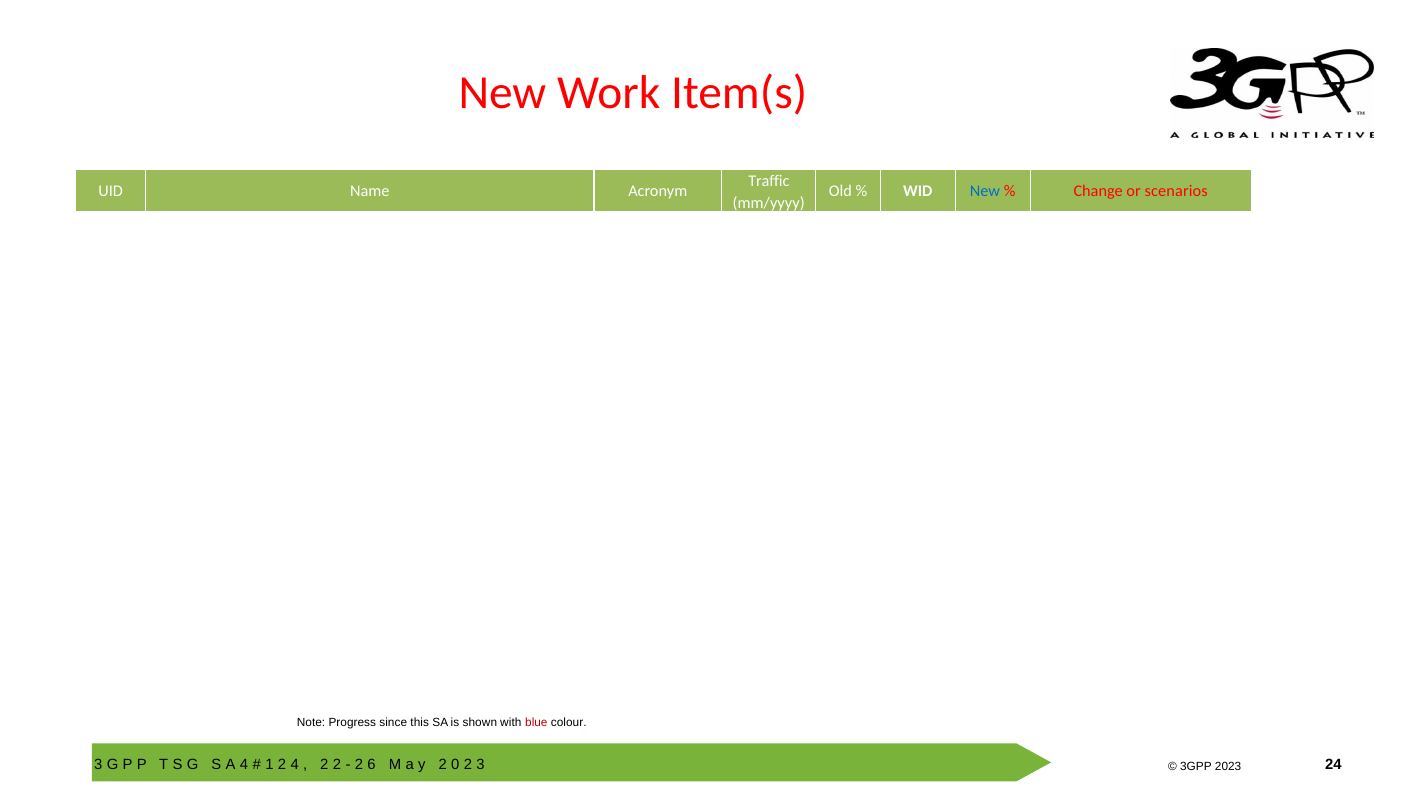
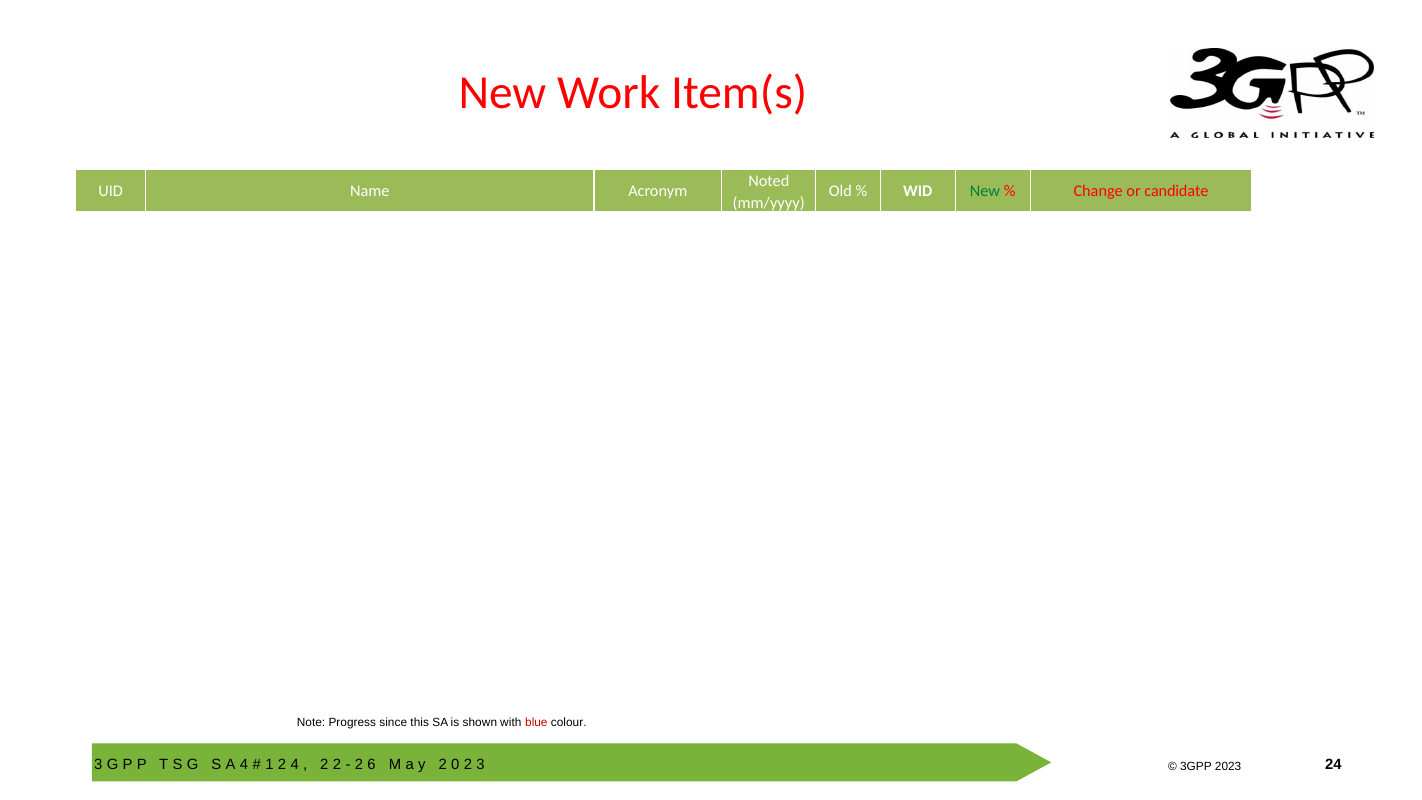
Traffic: Traffic -> Noted
New at (985, 191) colour: blue -> green
scenarios: scenarios -> candidate
